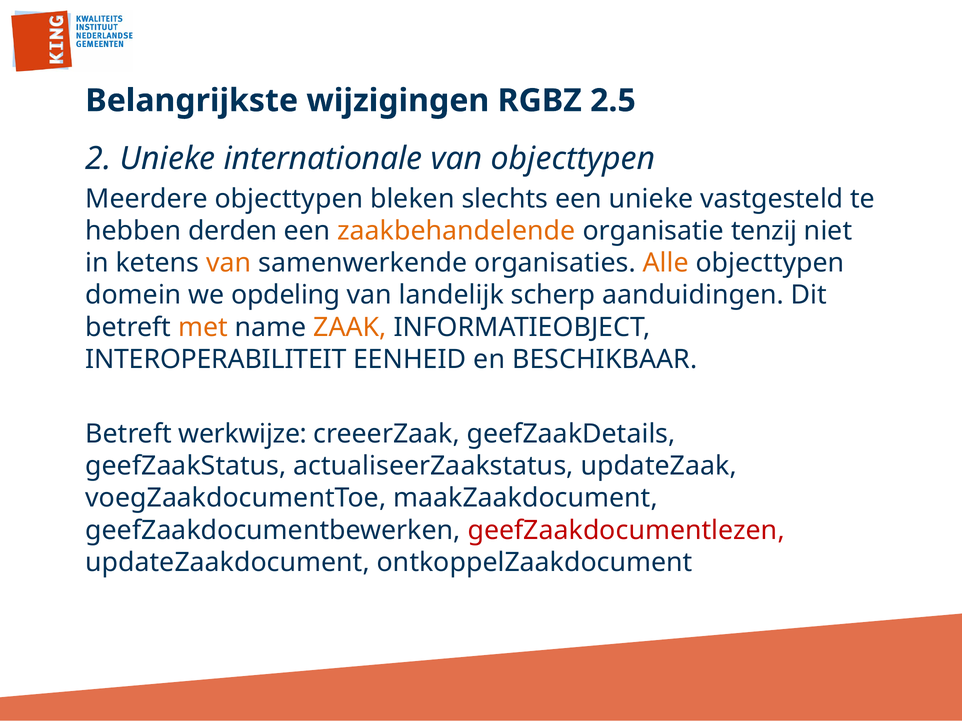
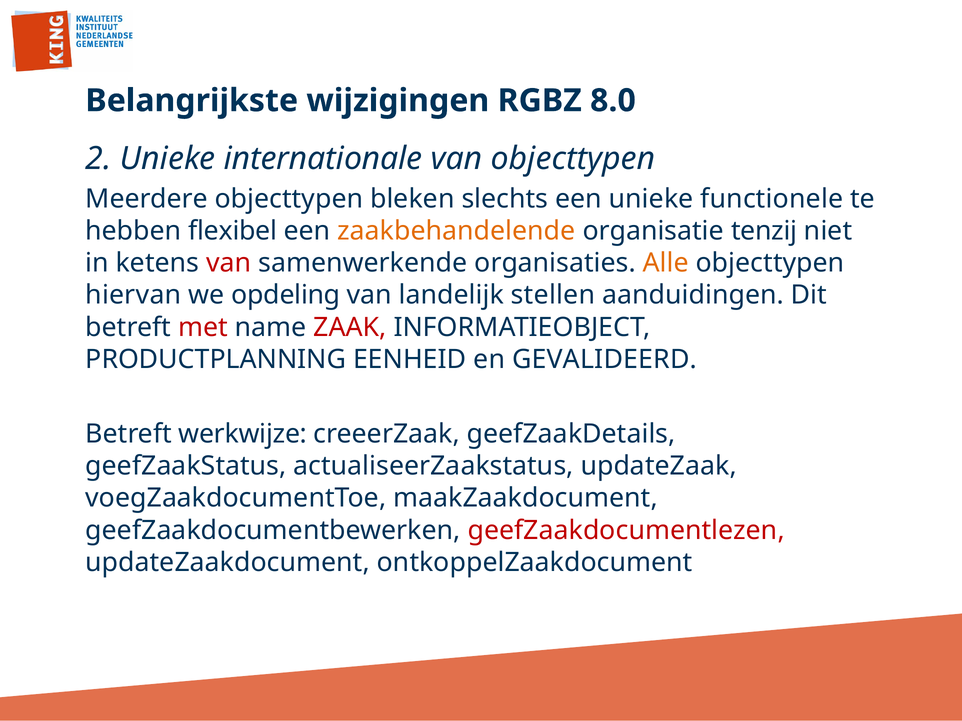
2.5: 2.5 -> 8.0
vastgesteld: vastgesteld -> functionele
derden: derden -> flexibel
van at (229, 263) colour: orange -> red
domein: domein -> hiervan
scherp: scherp -> stellen
met colour: orange -> red
ZAAK colour: orange -> red
INTEROPERABILITEIT: INTEROPERABILITEIT -> PRODUCTPLANNING
BESCHIKBAAR: BESCHIKBAAR -> GEVALIDEERD
